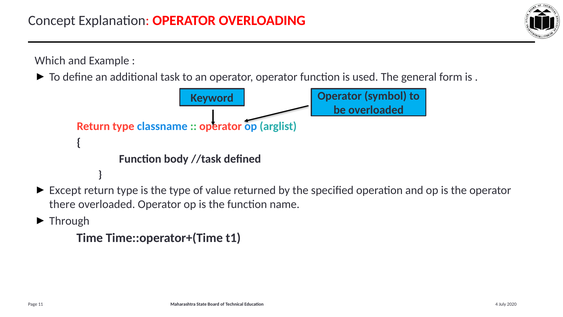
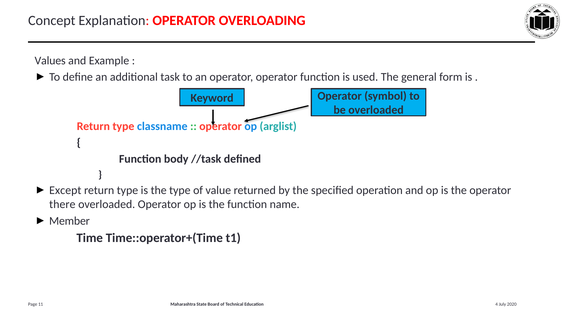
Which: Which -> Values
Through: Through -> Member
